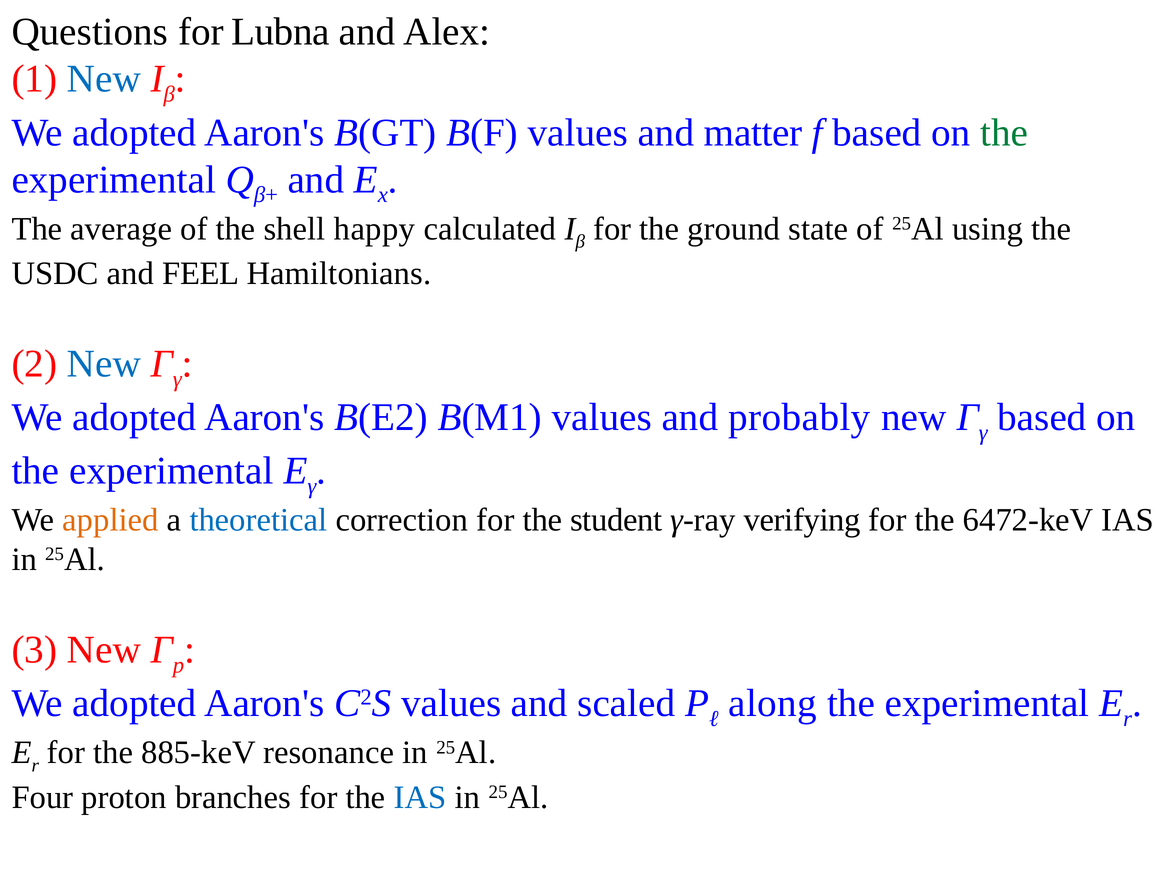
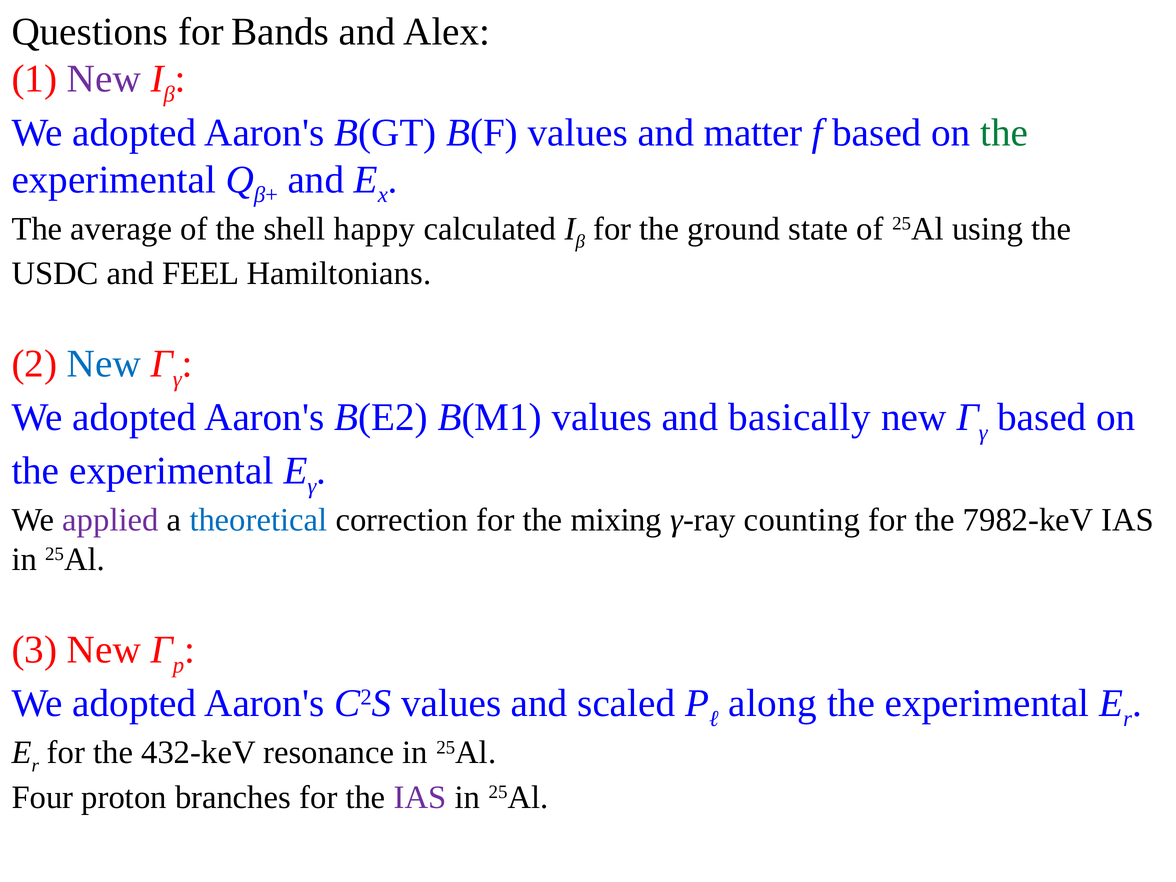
Lubna: Lubna -> Bands
New at (104, 79) colour: blue -> purple
probably: probably -> basically
applied colour: orange -> purple
student: student -> mixing
verifying: verifying -> counting
6472-keV: 6472-keV -> 7982-keV
885-keV: 885-keV -> 432-keV
IAS at (420, 797) colour: blue -> purple
